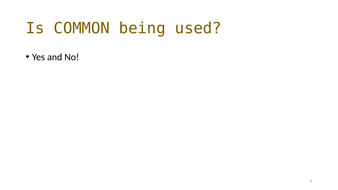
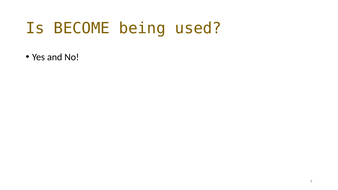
COMMON: COMMON -> BECOME
